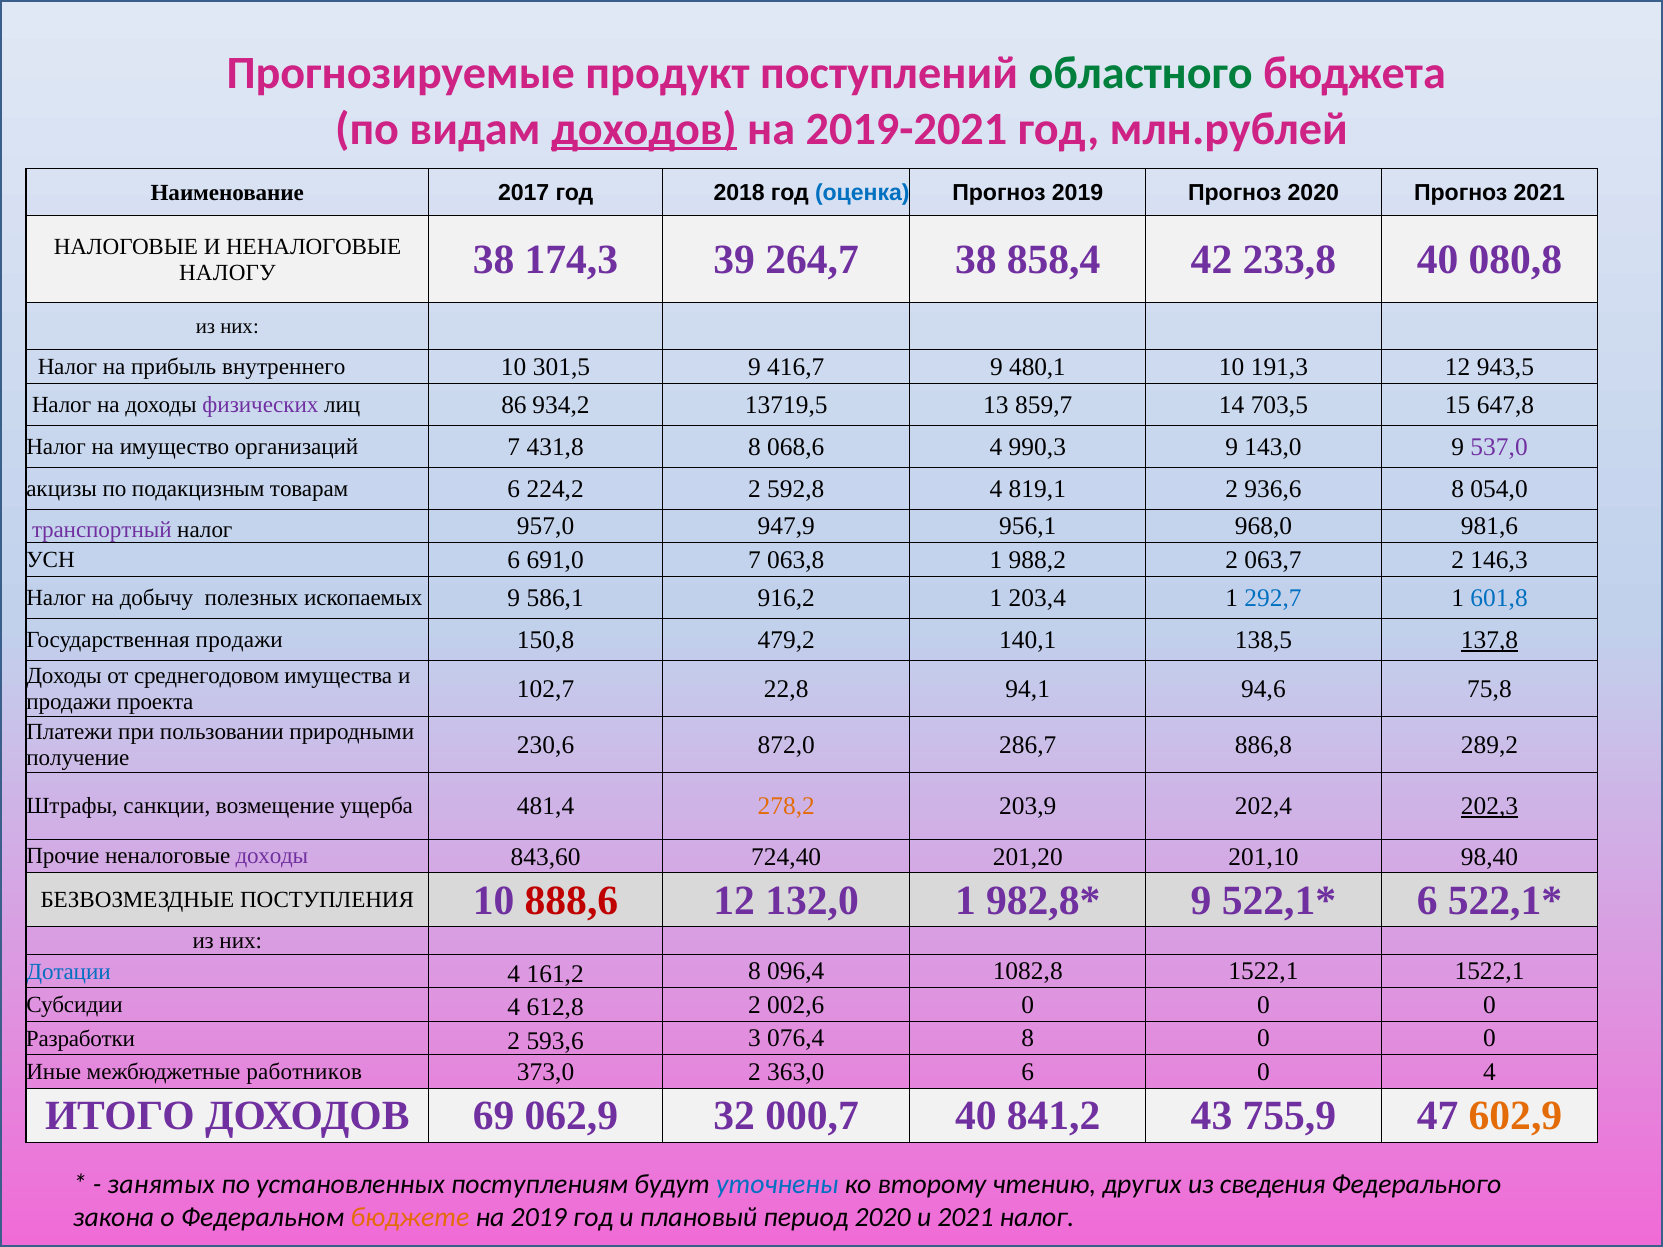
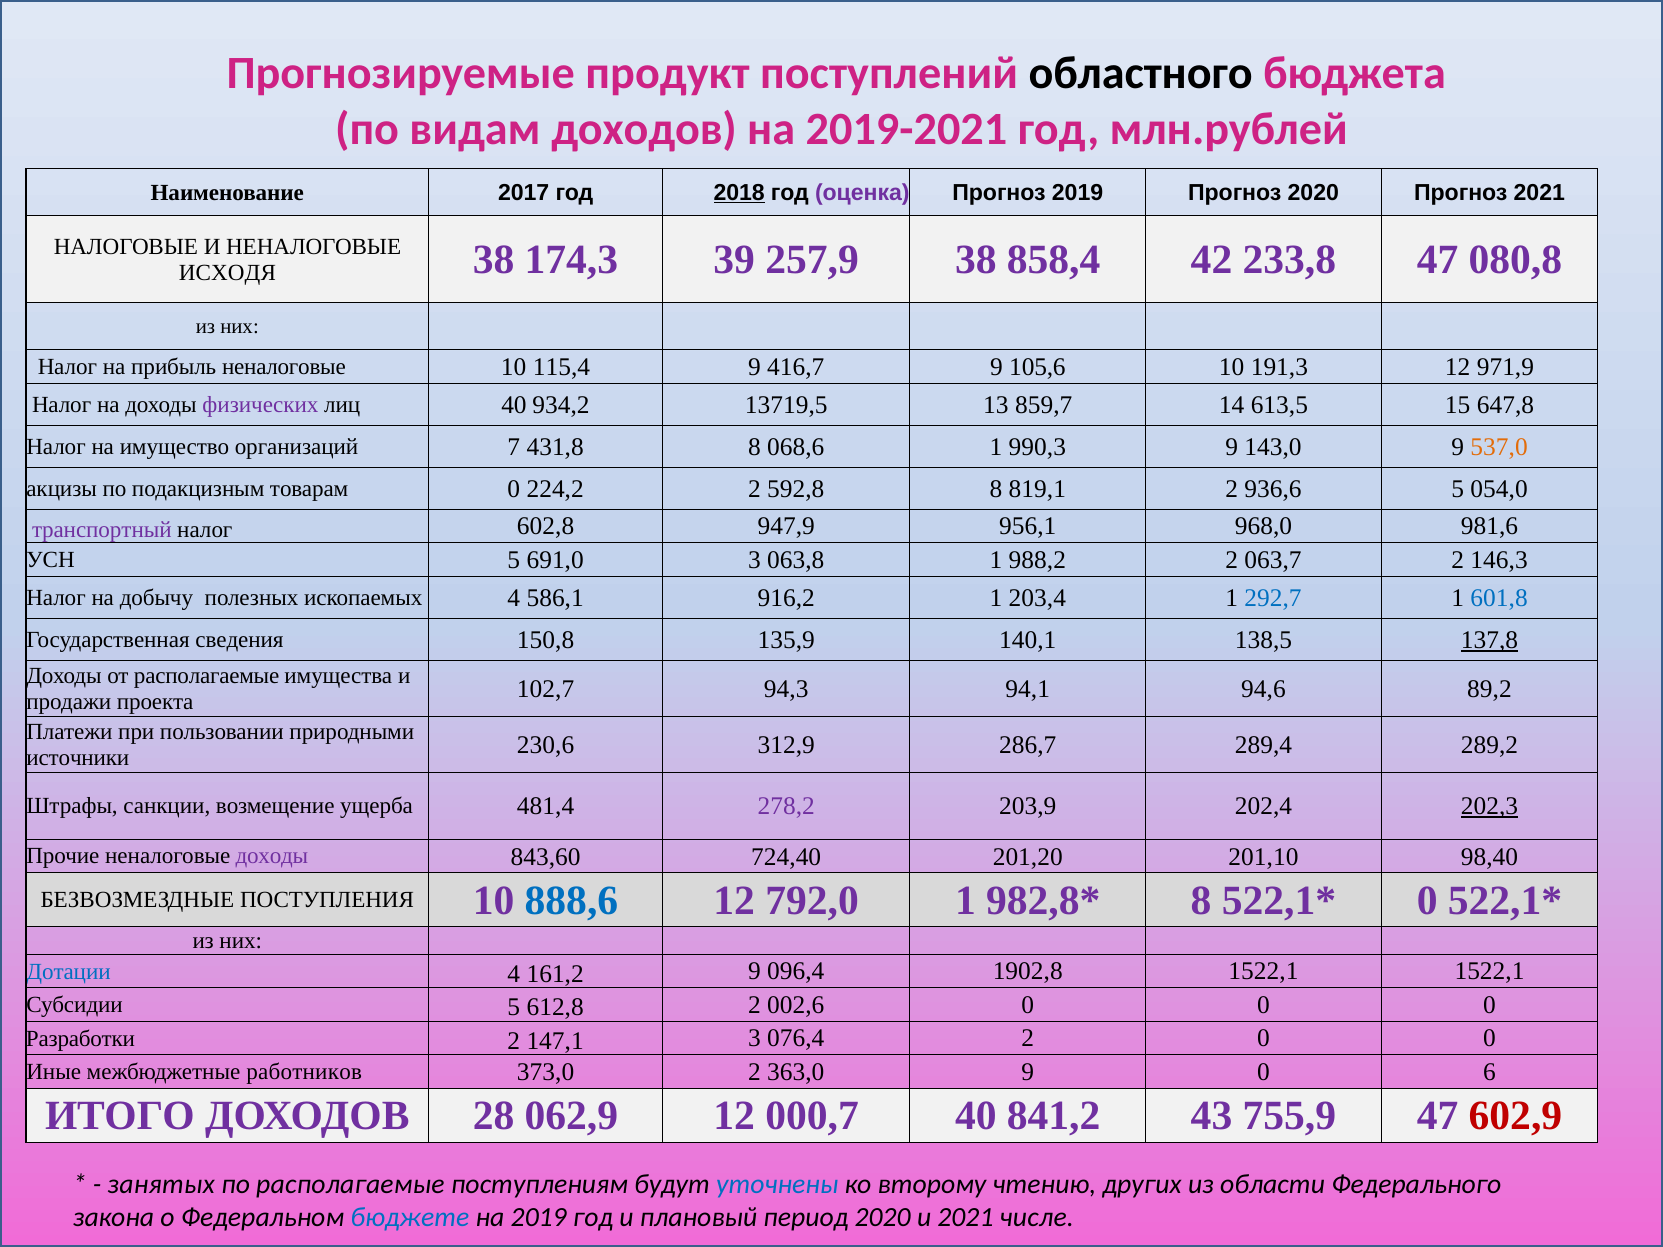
областного colour: green -> black
доходов at (644, 129) underline: present -> none
2018 underline: none -> present
оценка colour: blue -> purple
НАЛОГУ: НАЛОГУ -> ИСХОДЯ
264,7: 264,7 -> 257,9
233,8 40: 40 -> 47
прибыль внутреннего: внутреннего -> неналоговые
301,5: 301,5 -> 115,4
480,1: 480,1 -> 105,6
943,5: 943,5 -> 971,9
лиц 86: 86 -> 40
703,5: 703,5 -> 613,5
068,6 4: 4 -> 1
537,0 colour: purple -> orange
товарам 6: 6 -> 0
592,8 4: 4 -> 8
936,6 8: 8 -> 5
957,0: 957,0 -> 602,8
УСН 6: 6 -> 5
691,0 7: 7 -> 3
ископаемых 9: 9 -> 4
Государственная продажи: продажи -> сведения
479,2: 479,2 -> 135,9
от среднегодовом: среднегодовом -> располагаемые
22,8: 22,8 -> 94,3
75,8: 75,8 -> 89,2
получение: получение -> источники
872,0: 872,0 -> 312,9
886,8: 886,8 -> 289,4
278,2 colour: orange -> purple
888,6 colour: red -> blue
132,0: 132,0 -> 792,0
9 at (1201, 901): 9 -> 8
6 at (1427, 901): 6 -> 0
161,2 8: 8 -> 9
1082,8: 1082,8 -> 1902,8
Субсидии 4: 4 -> 5
593,6: 593,6 -> 147,1
076,4 8: 8 -> 2
363,0 6: 6 -> 9
0 4: 4 -> 6
69: 69 -> 28
062,9 32: 32 -> 12
602,9 colour: orange -> red
по установленных: установленных -> располагаемые
сведения: сведения -> области
бюджете colour: orange -> blue
2021 налог: налог -> числе
